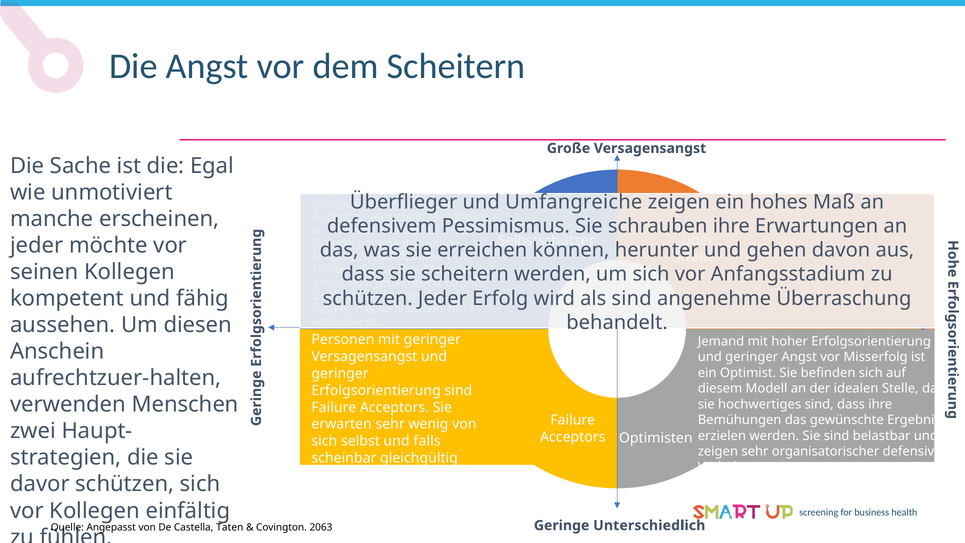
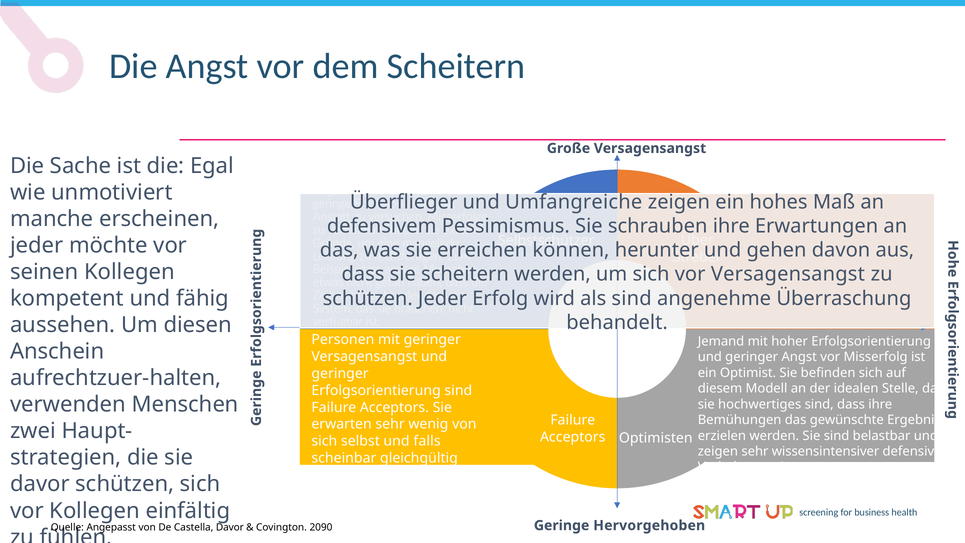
vor Anfangsstadium: Anfangsstadium -> Versagensangst
organisatorischer: organisatorischer -> wissensintensiver
Unterschiedlich: Unterschiedlich -> Hervorgehoben
Castella Taten: Taten -> Davor
2063: 2063 -> 2090
